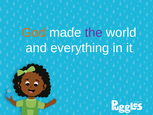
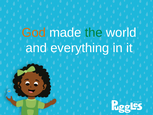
the colour: purple -> green
